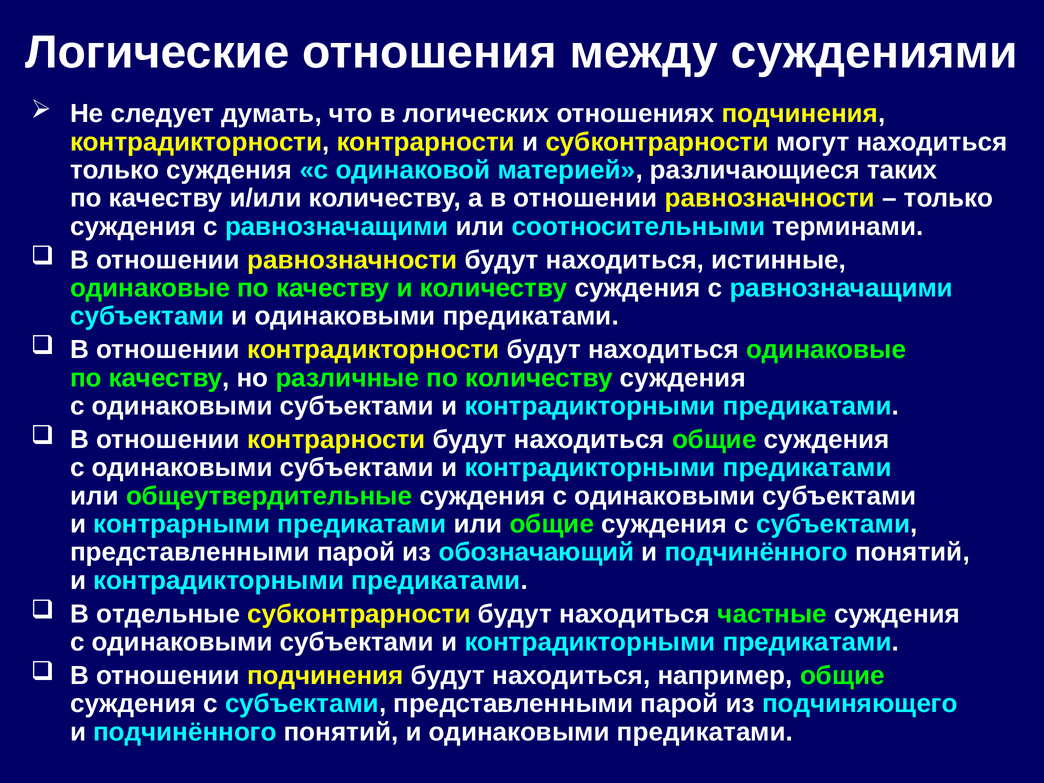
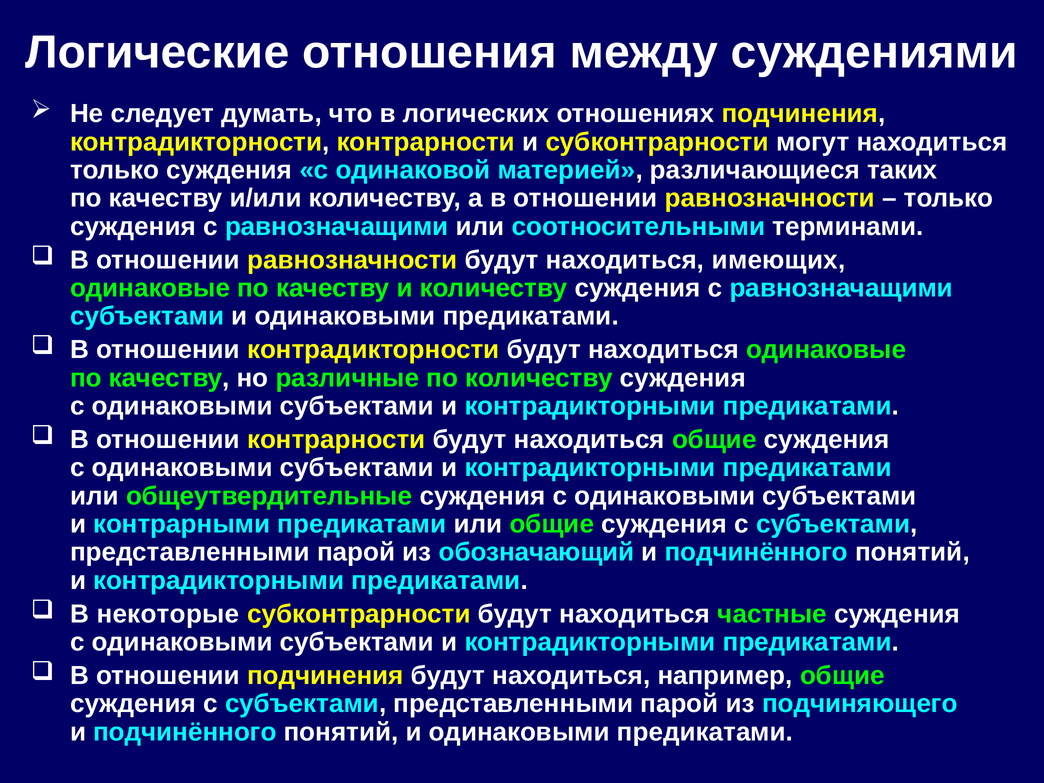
истинные: истинные -> имеющих
отдельные: отдельные -> некоторые
